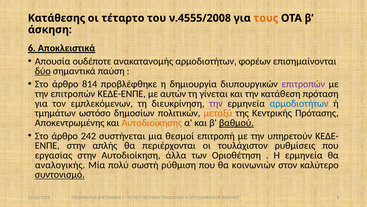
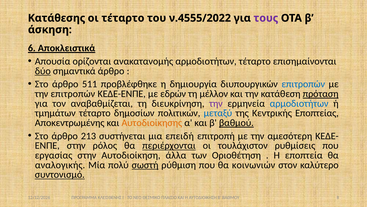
ν.4555/2008: ν.4555/2008 -> ν.4555/2022
τους colour: orange -> purple
ουδέποτε: ουδέποτε -> ορίζονται
αρμοδιοτήτων φορέων: φορέων -> τέταρτο
σημαντικά παύση: παύση -> άρθρο
814: 814 -> 511
επιτροπών at (303, 84) colour: purple -> blue
αυτών: αυτών -> εδρών
γίνεται: γίνεται -> μέλλον
πρόταση underline: none -> present
εμπλεκόμενων: εμπλεκόμενων -> αναβαθμίζεται
τμημάτων ωστόσο: ωστόσο -> τέταρτο
μεταξύ colour: orange -> blue
Πρότασης: Πρότασης -> Εποπτείας
242: 242 -> 213
θεσμοί: θεσμοί -> επειδή
υπηρετούν: υπηρετούν -> αμεσότερη
απλής: απλής -> ρόλος
περιέρχονται underline: none -> present
Η ερμηνεία: ερμηνεία -> εποπτεία
σωστή underline: none -> present
